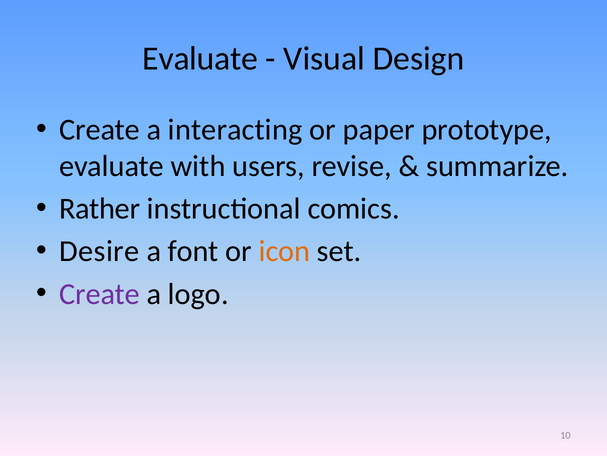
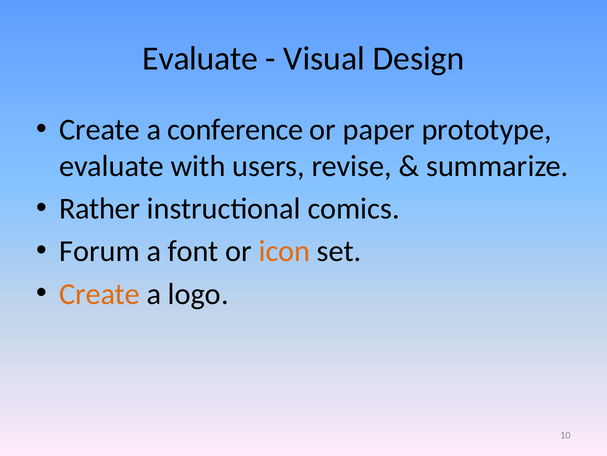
interacting: interacting -> conference
Desire: Desire -> Forum
Create at (100, 293) colour: purple -> orange
